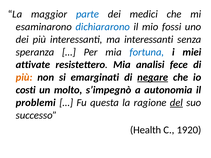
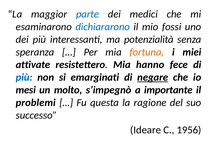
ma interessanti: interessanti -> potenzialità
fortuna colour: blue -> orange
analisi: analisi -> hanno
più at (24, 77) colour: orange -> blue
costi: costi -> mesi
autonomia: autonomia -> importante
del underline: present -> none
Health: Health -> Ideare
1920: 1920 -> 1956
